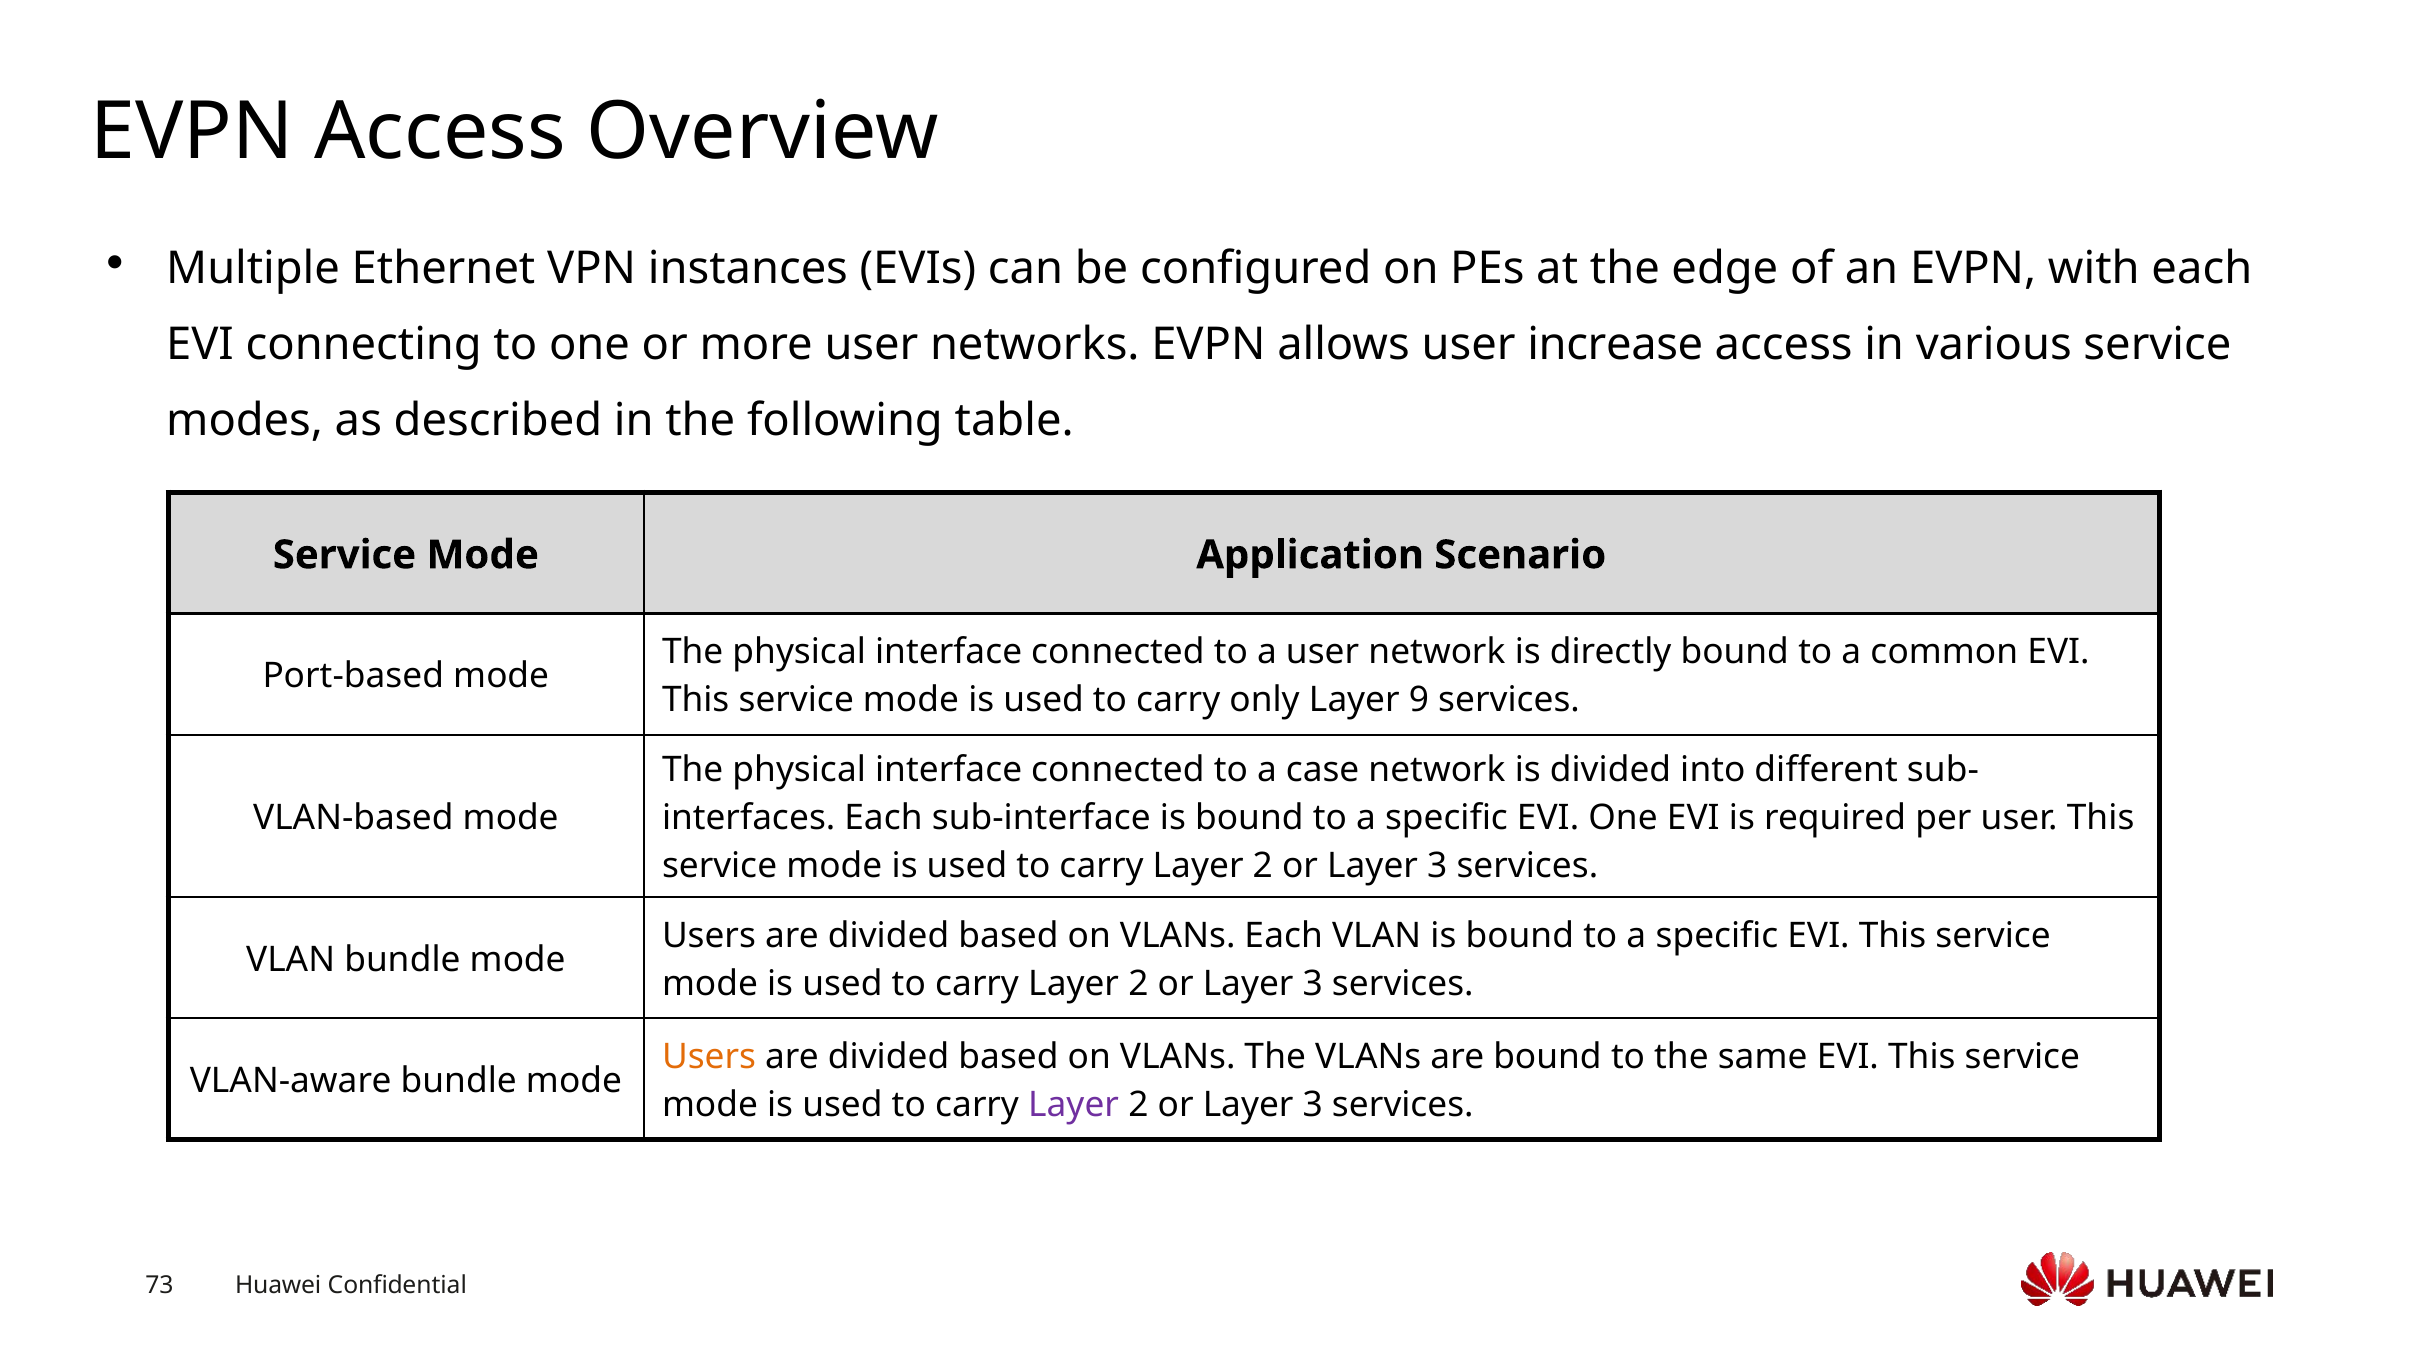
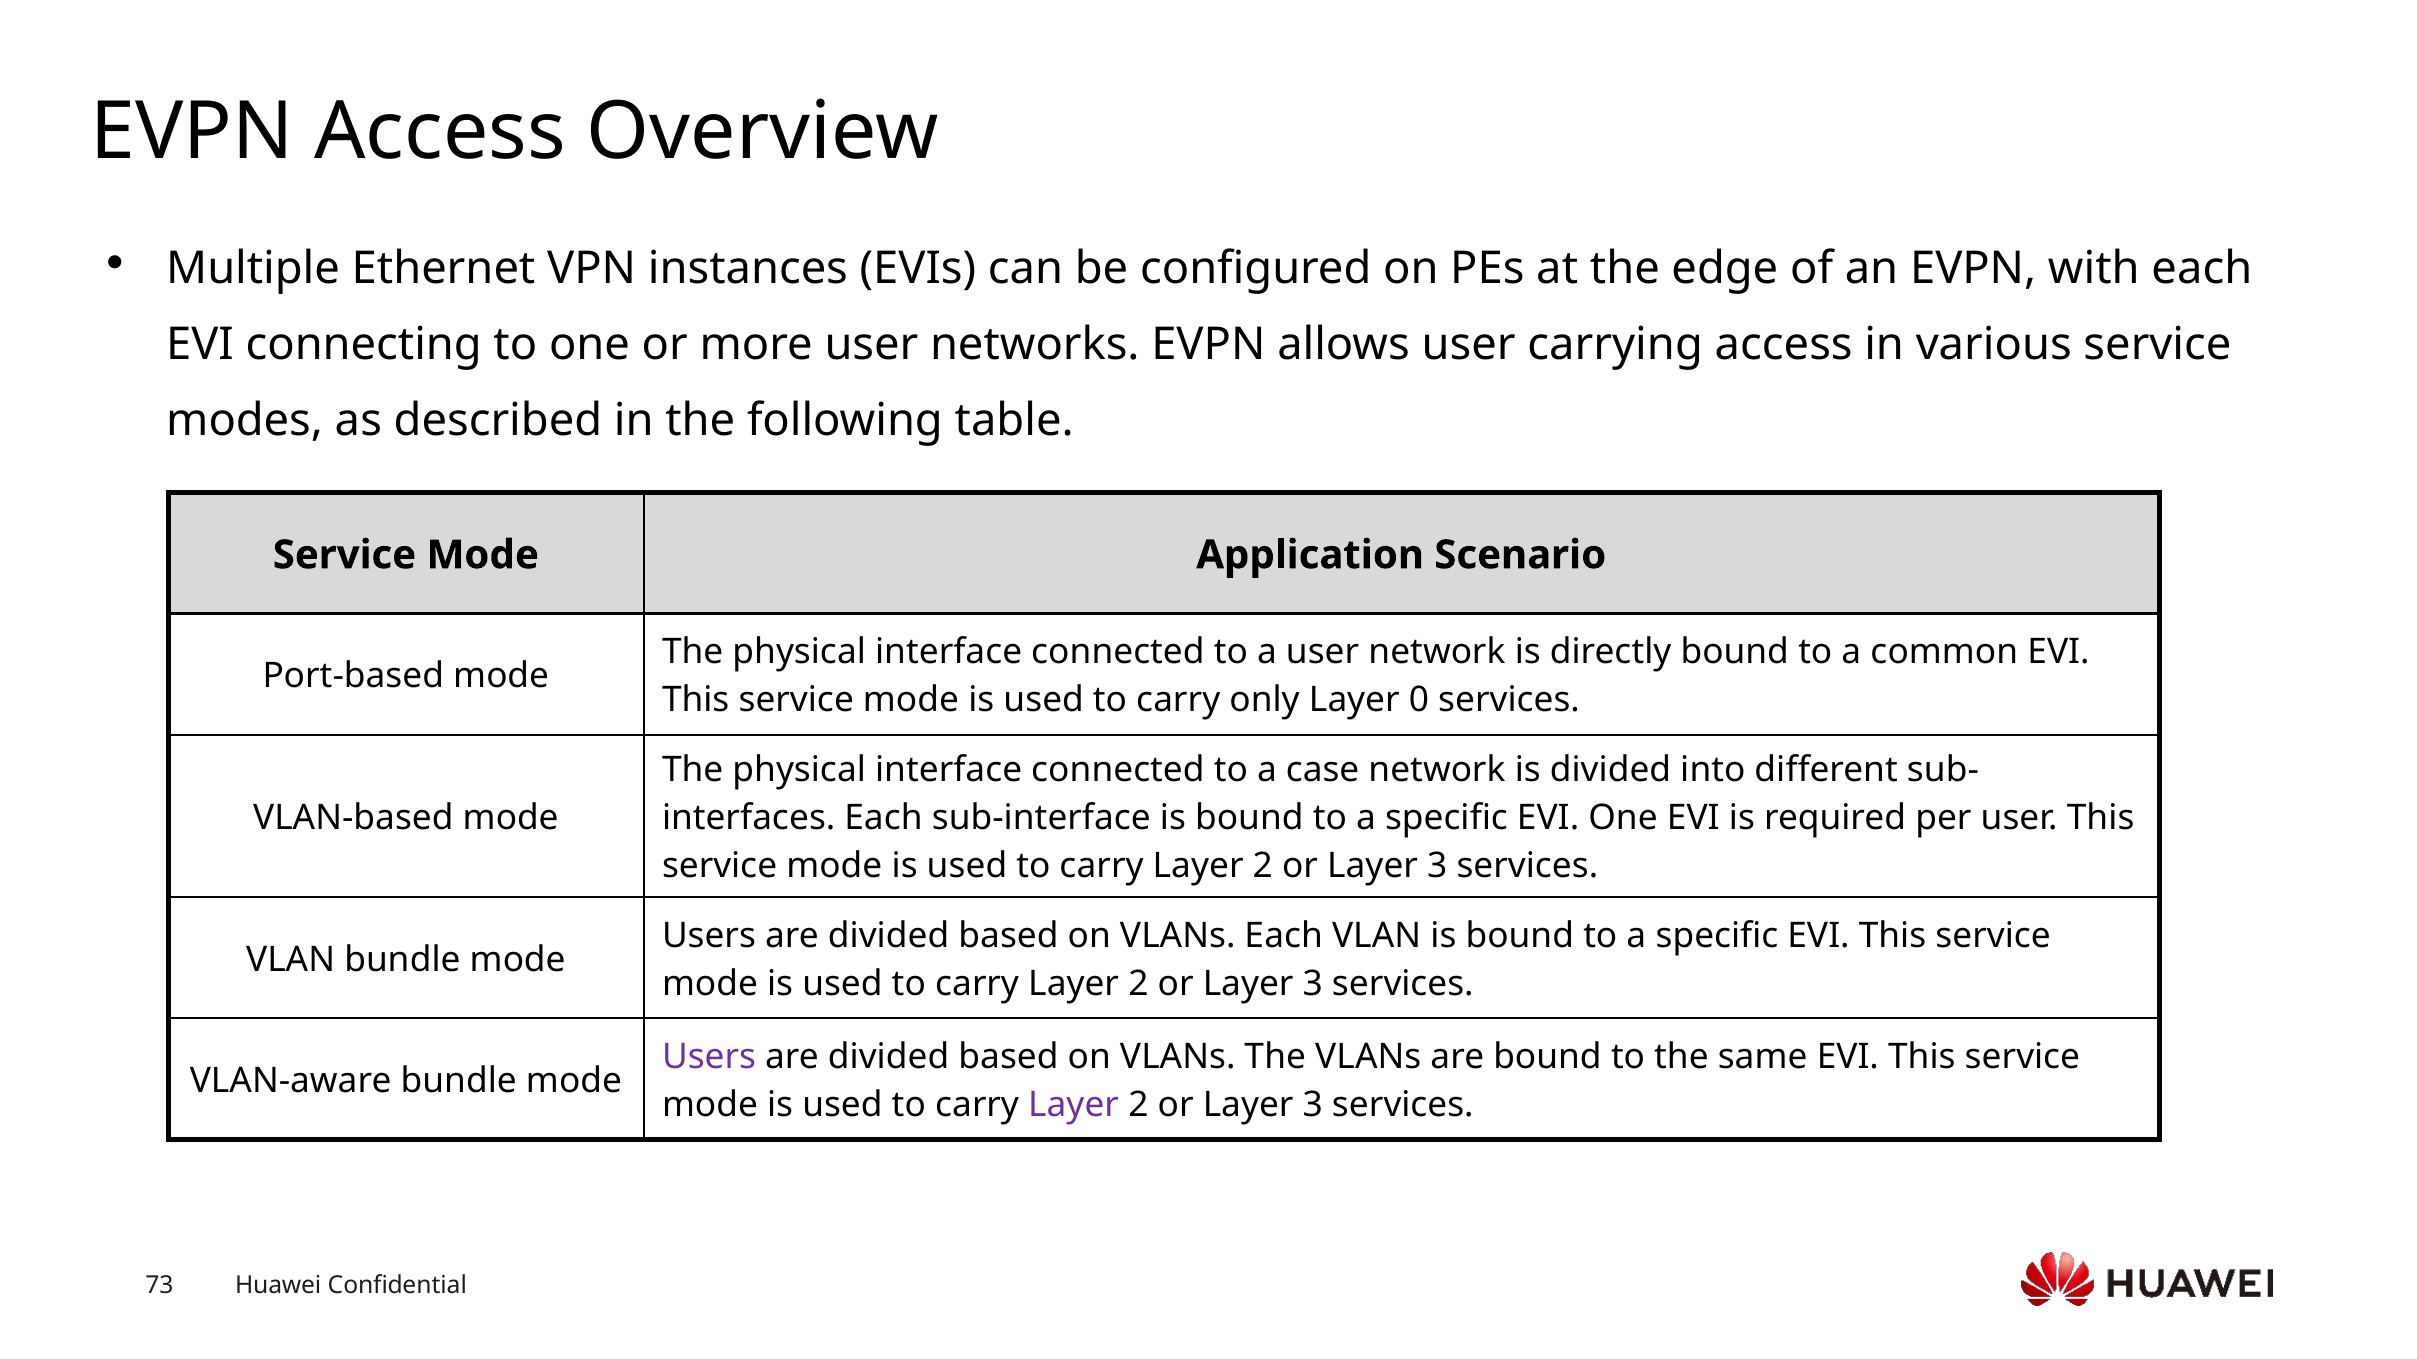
increase: increase -> carrying
9: 9 -> 0
Users at (709, 1058) colour: orange -> purple
